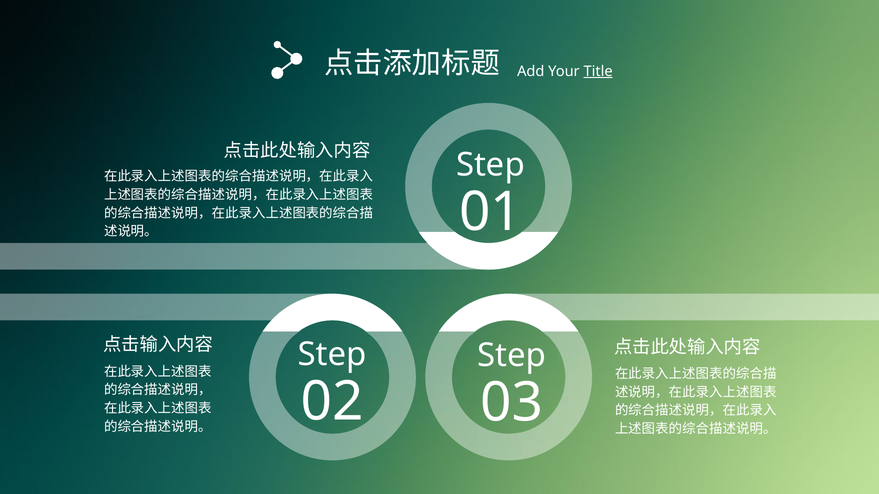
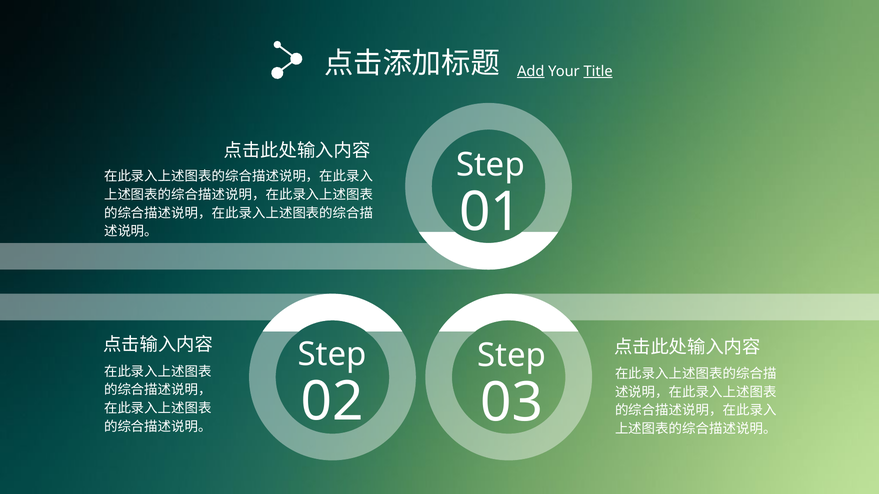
Add underline: none -> present
